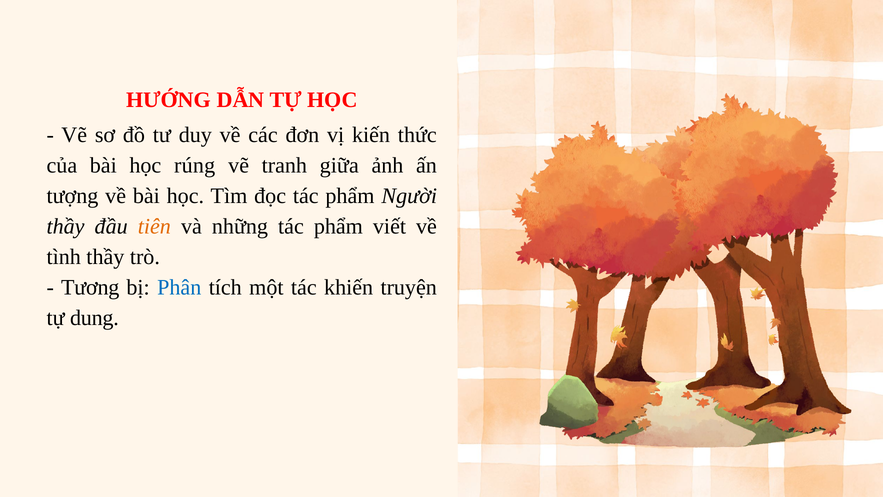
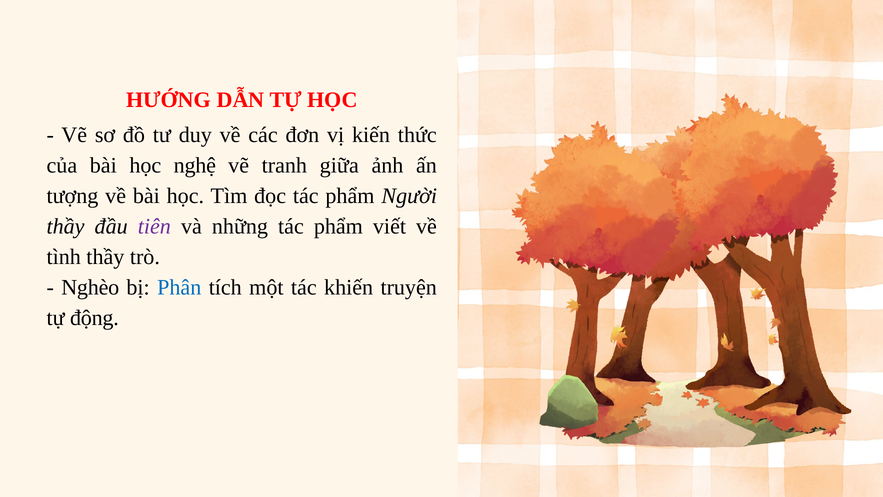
rúng: rúng -> nghệ
tiên colour: orange -> purple
Tương: Tương -> Nghèo
dung: dung -> động
